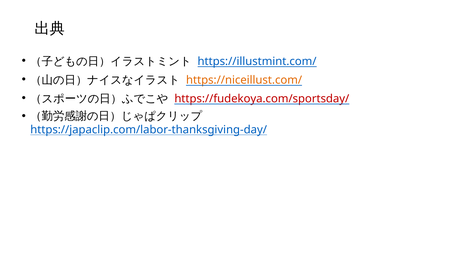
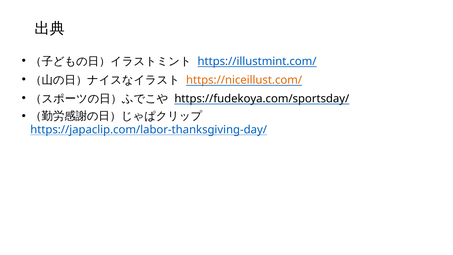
https://fudekoya.com/sportsday/ colour: red -> black
